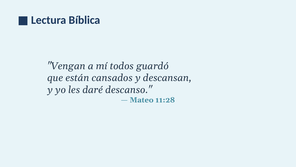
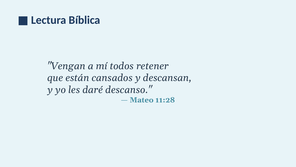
guardó: guardó -> retener
